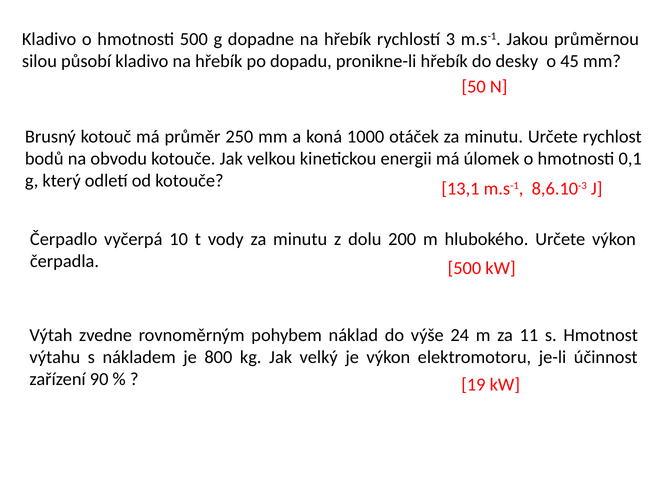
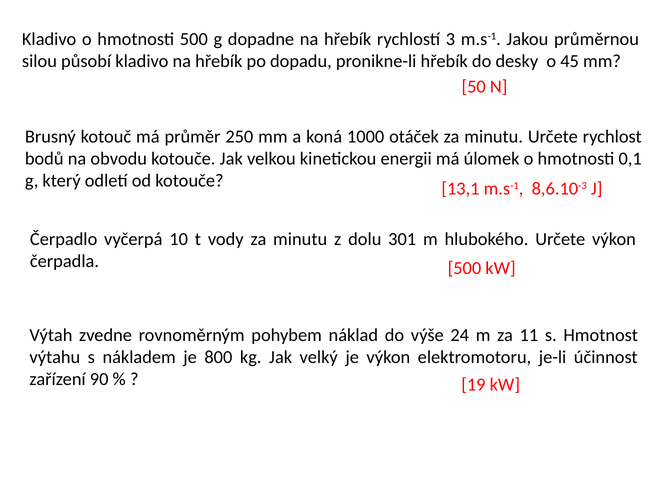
200: 200 -> 301
